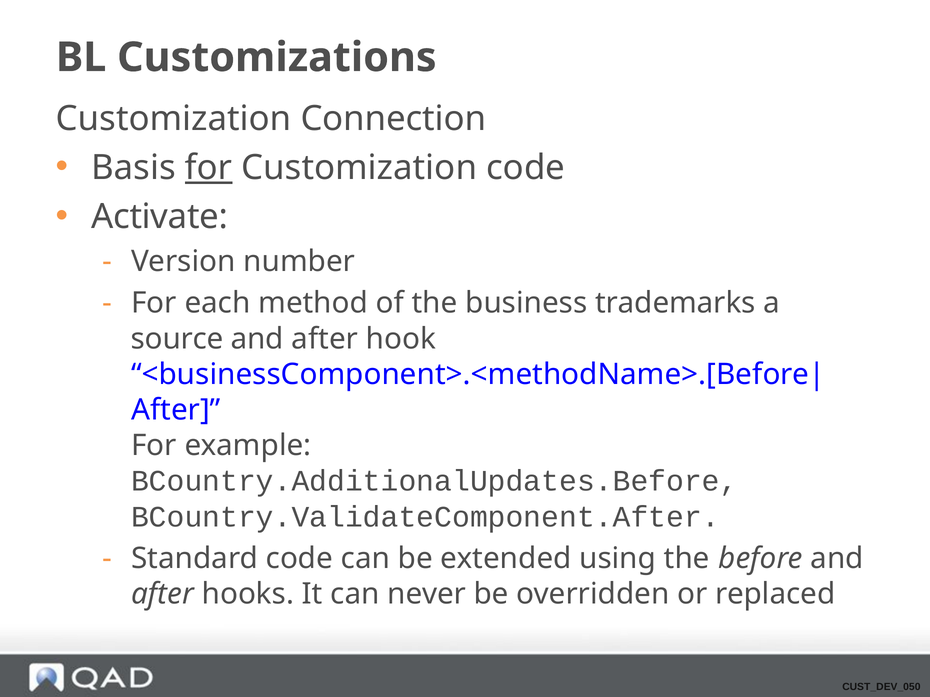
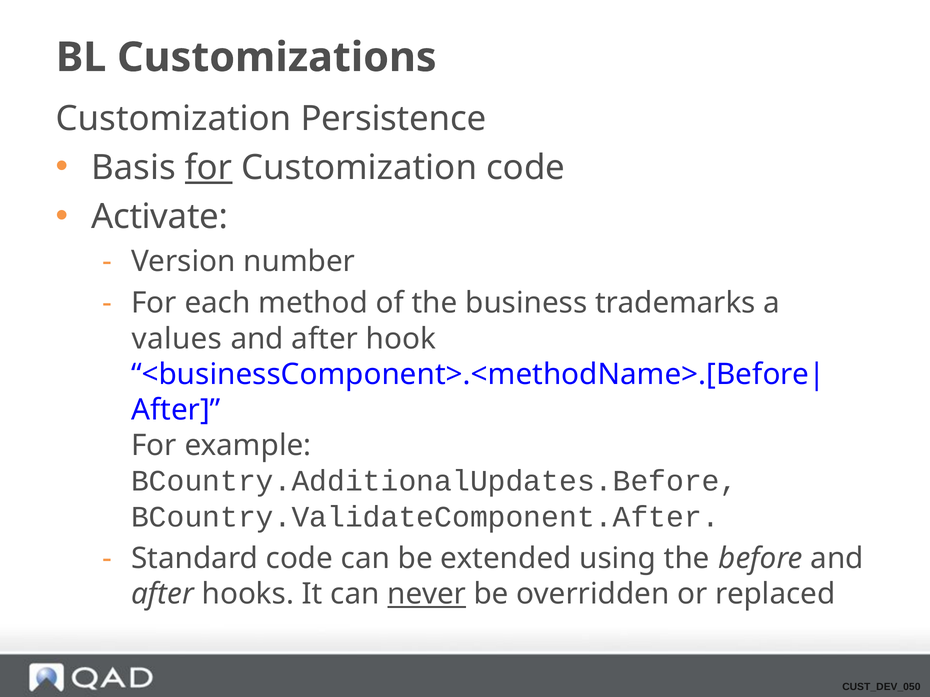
Connection: Connection -> Persistence
source: source -> values
never underline: none -> present
